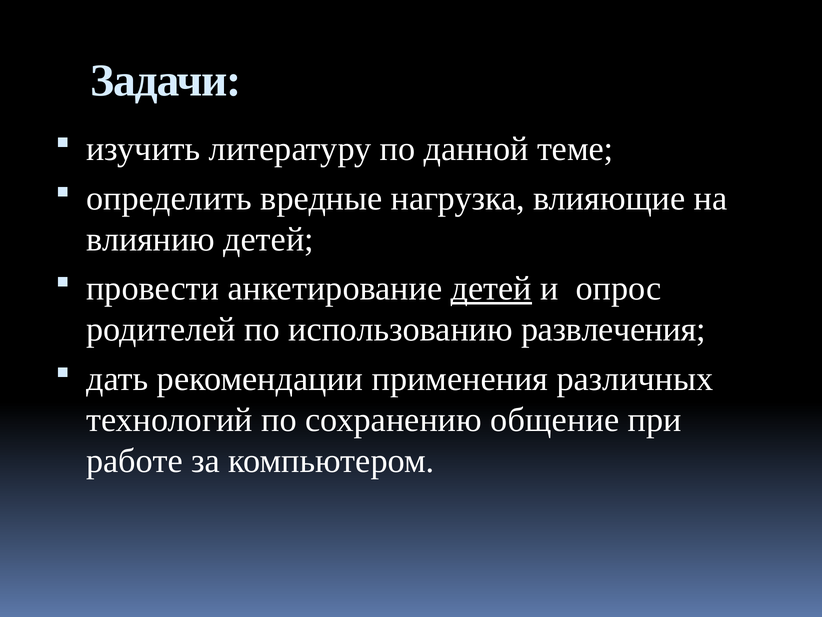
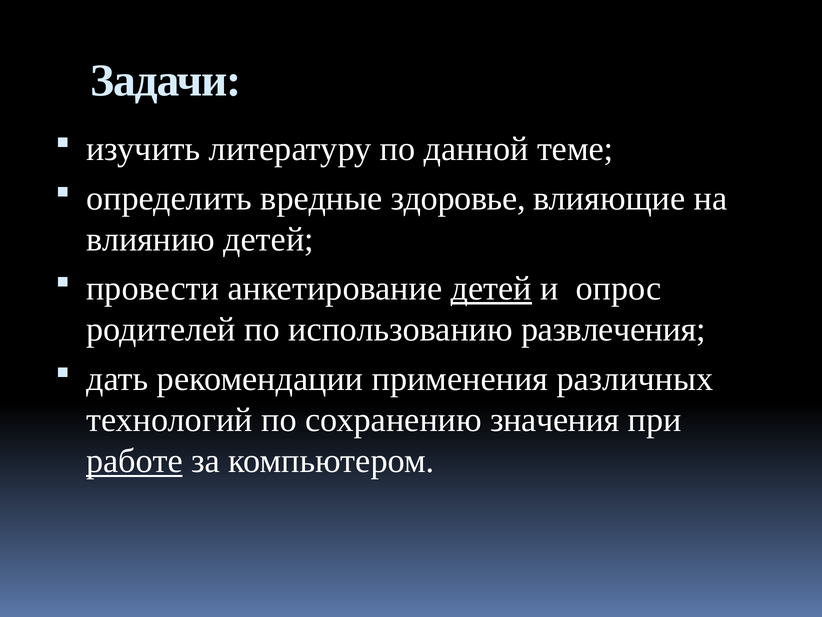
нагрузка: нагрузка -> здоровье
общение: общение -> значения
работе underline: none -> present
